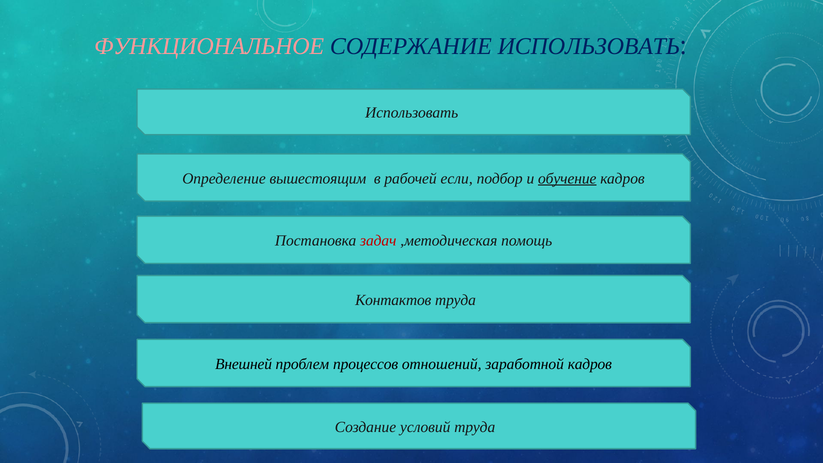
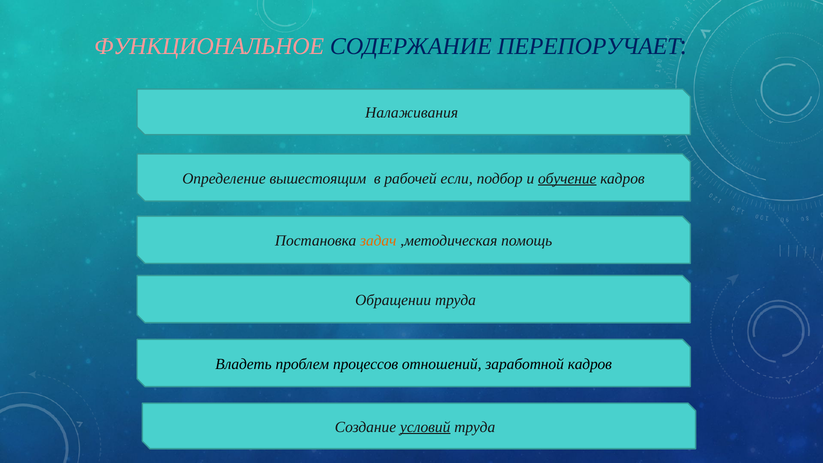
СОДЕРЖАНИЕ ИСПОЛЬЗОВАТЬ: ИСПОЛЬЗОВАТЬ -> ПЕРЕПОРУЧАЕТ
Использовать at (412, 113): Использовать -> Налаживания
задач colour: red -> orange
Контактов: Контактов -> Обращении
Внешней: Внешней -> Владеть
условий underline: none -> present
